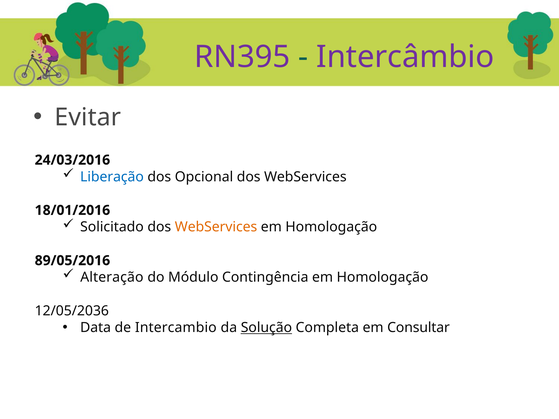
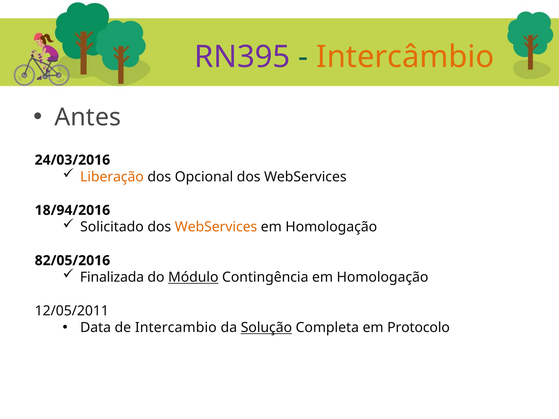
Intercâmbio colour: purple -> orange
Evitar: Evitar -> Antes
Liberação colour: blue -> orange
18/01/2016: 18/01/2016 -> 18/94/2016
89/05/2016: 89/05/2016 -> 82/05/2016
Alteração: Alteração -> Finalizada
Módulo underline: none -> present
12/05/2036: 12/05/2036 -> 12/05/2011
Consultar: Consultar -> Protocolo
